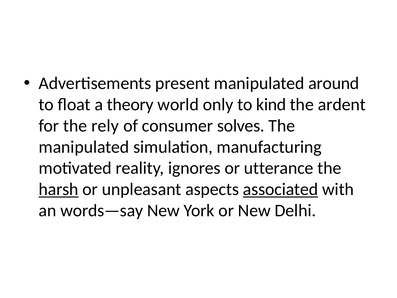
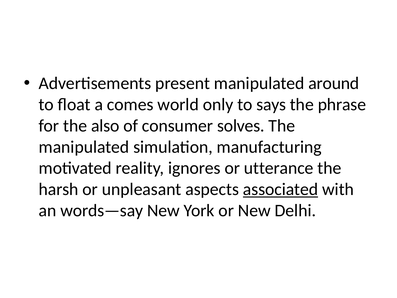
theory: theory -> comes
kind: kind -> says
ardent: ardent -> phrase
rely: rely -> also
harsh underline: present -> none
